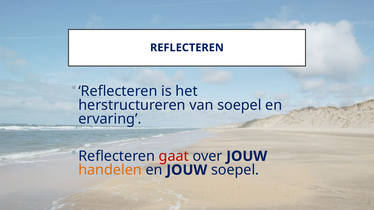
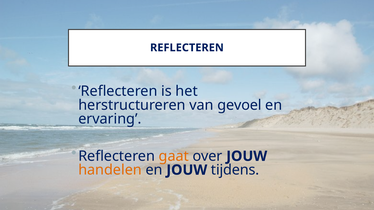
van soepel: soepel -> gevoel
gaat colour: red -> orange
JOUW soepel: soepel -> tijdens
